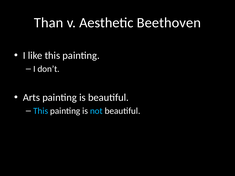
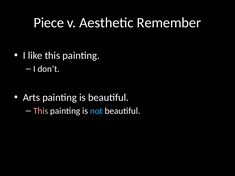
Than: Than -> Piece
Beethoven: Beethoven -> Remember
This at (41, 111) colour: light blue -> pink
